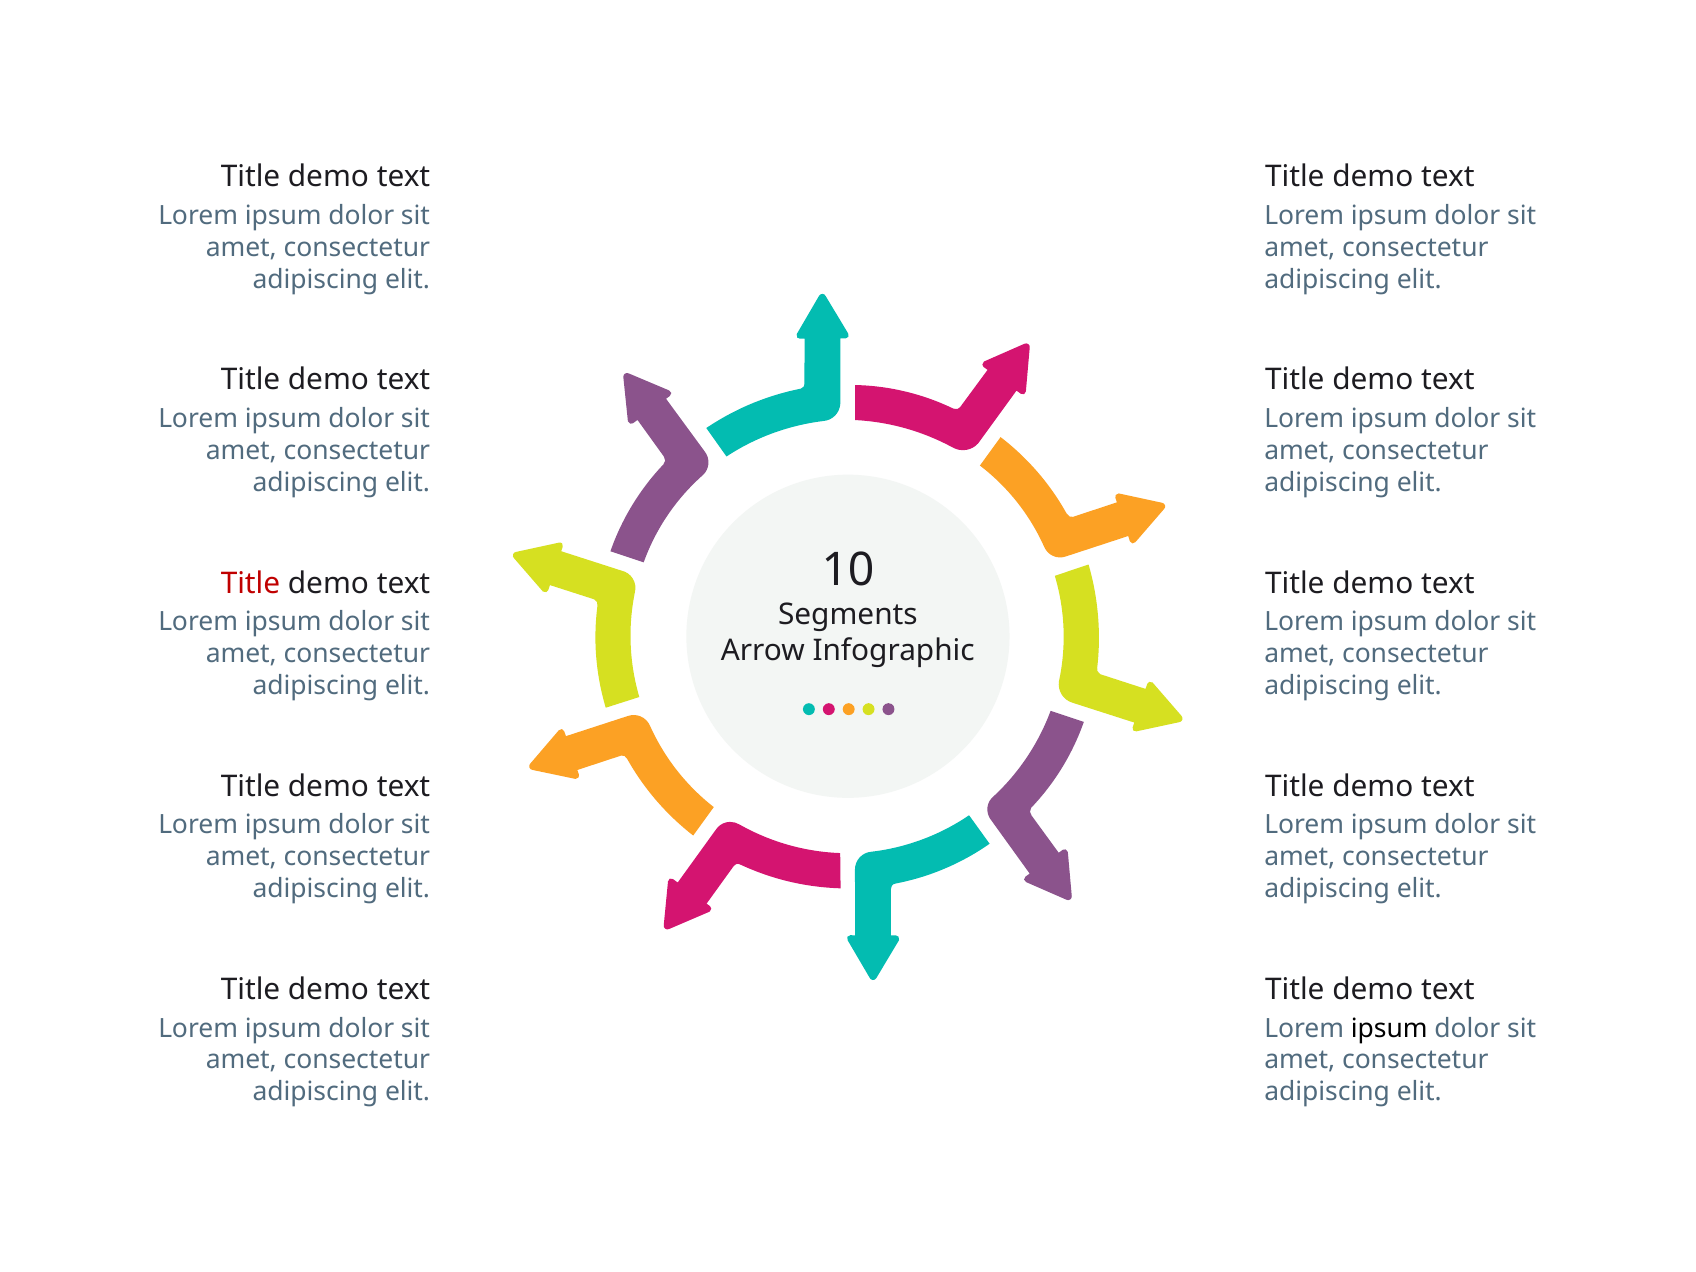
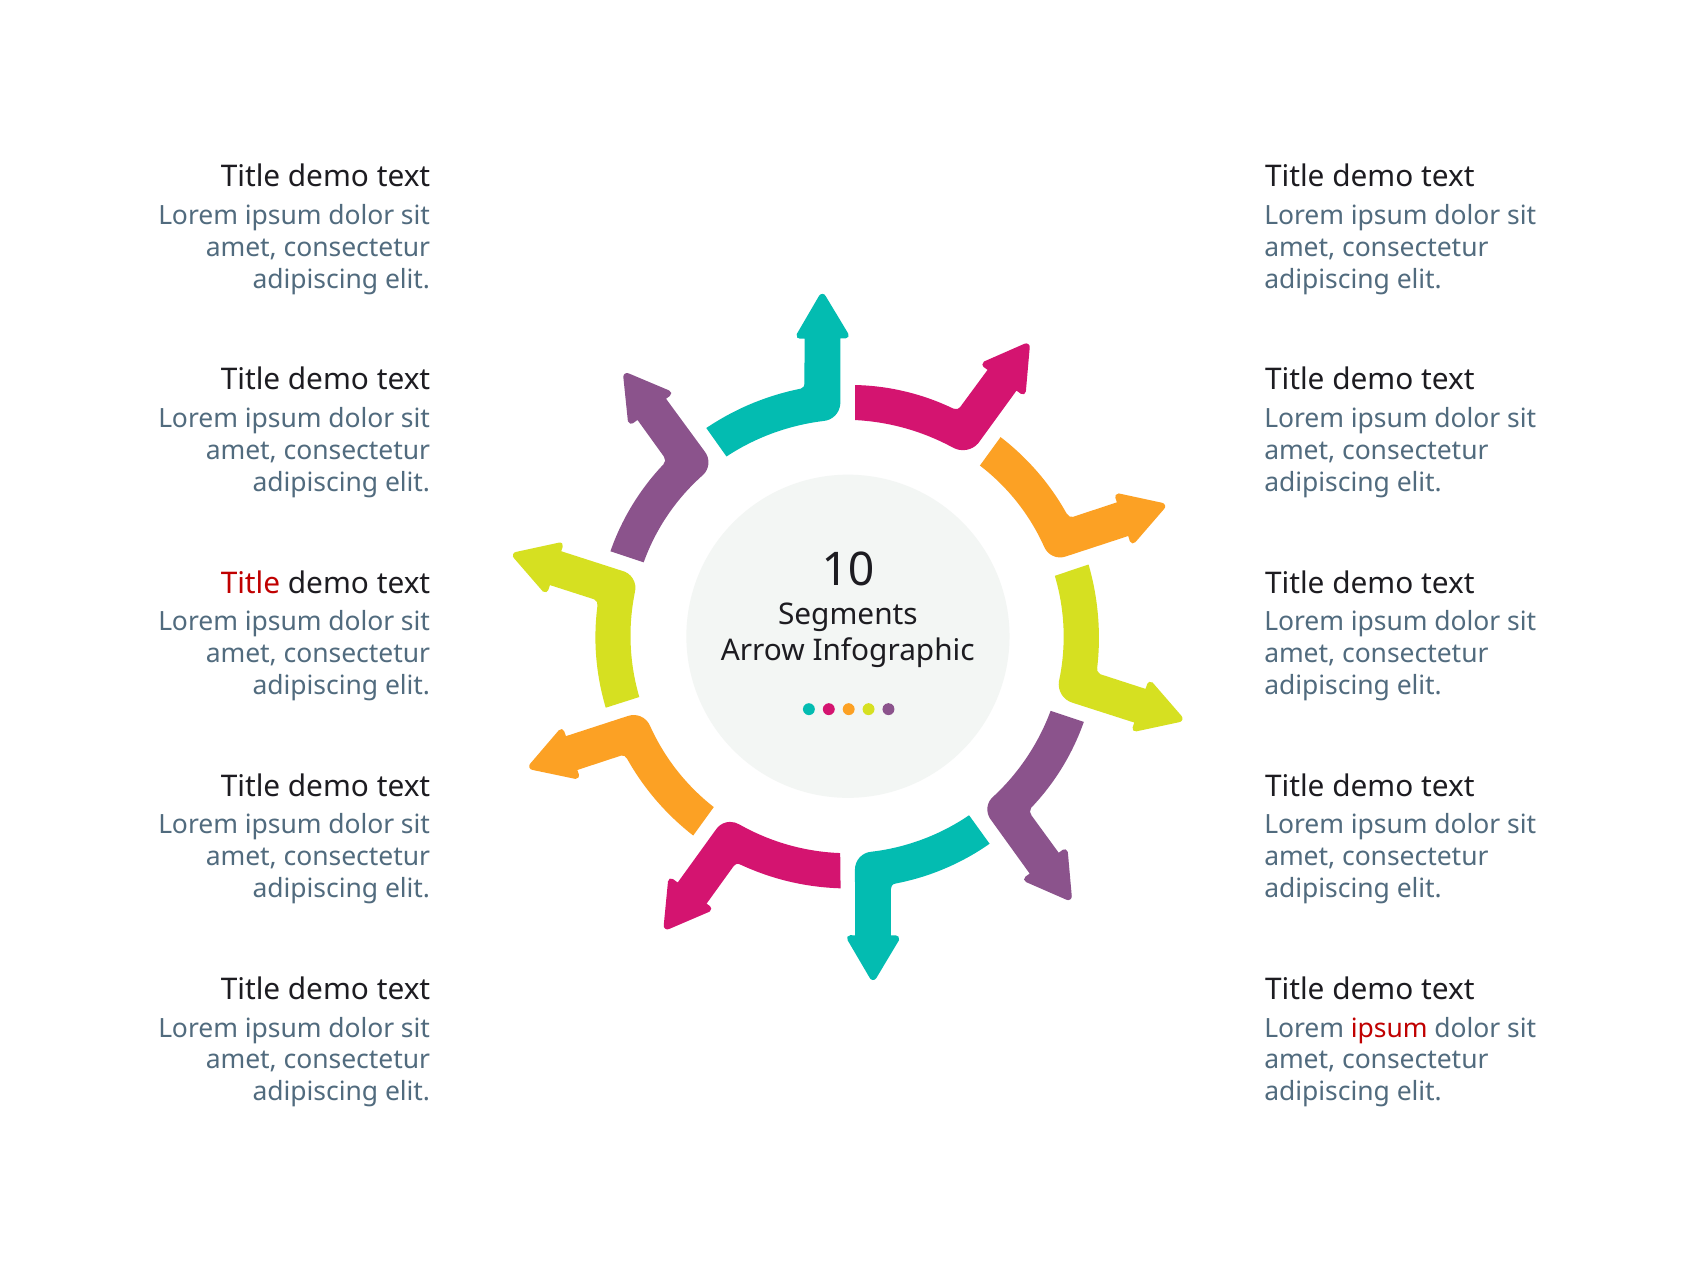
ipsum at (1389, 1028) colour: black -> red
